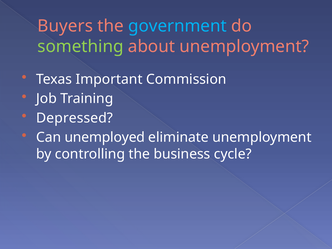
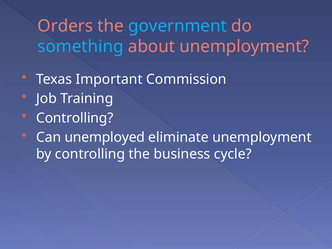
Buyers: Buyers -> Orders
something colour: light green -> light blue
Depressed at (75, 118): Depressed -> Controlling
